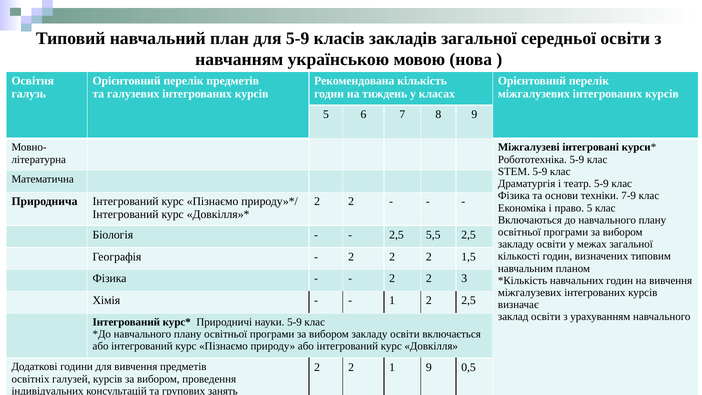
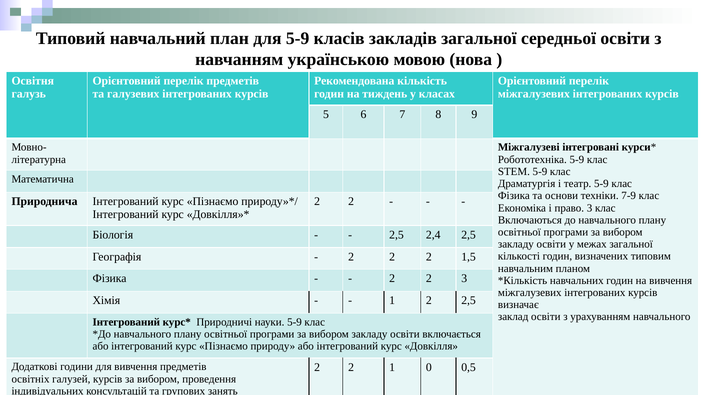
право 5: 5 -> 3
5,5: 5,5 -> 2,4
1 9: 9 -> 0
